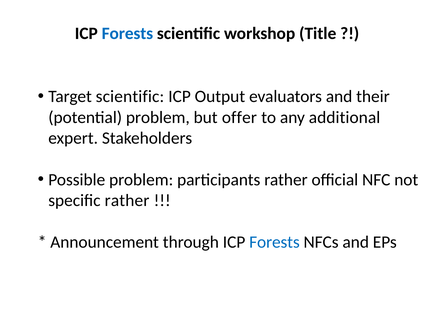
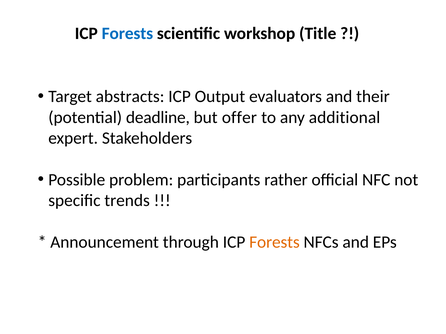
Target scientific: scientific -> abstracts
potential problem: problem -> deadline
specific rather: rather -> trends
Forests at (274, 242) colour: blue -> orange
